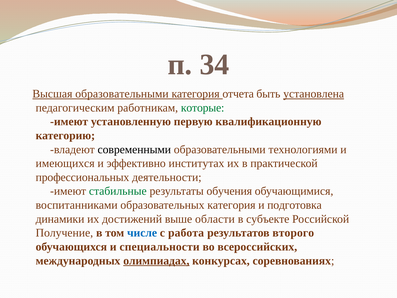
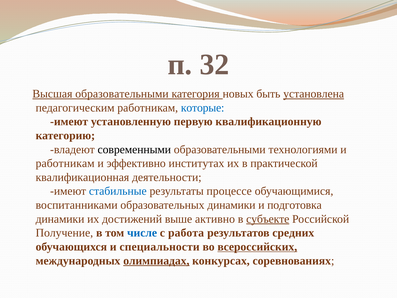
34: 34 -> 32
отчета: отчета -> новых
которые colour: green -> blue
имеющихся at (65, 163): имеющихся -> работникам
профессиональных: профессиональных -> квалификационная
стабильные colour: green -> blue
обучения: обучения -> процессе
образовательных категория: категория -> динамики
области: области -> активно
субъекте underline: none -> present
второго: второго -> средних
всероссийских underline: none -> present
